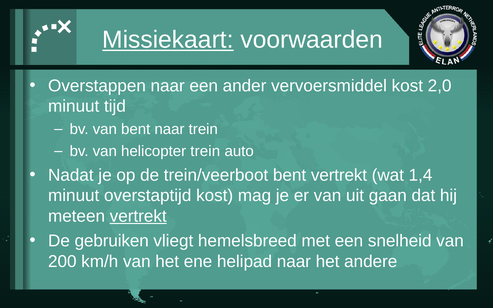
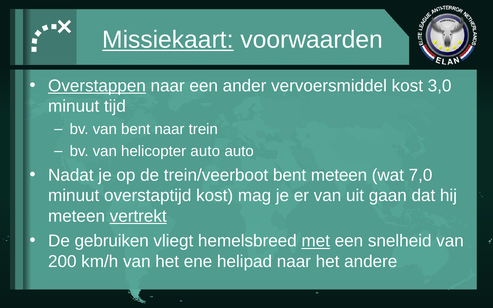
Overstappen underline: none -> present
2,0: 2,0 -> 3,0
helicopter trein: trein -> auto
bent vertrekt: vertrekt -> meteen
1,4: 1,4 -> 7,0
met underline: none -> present
